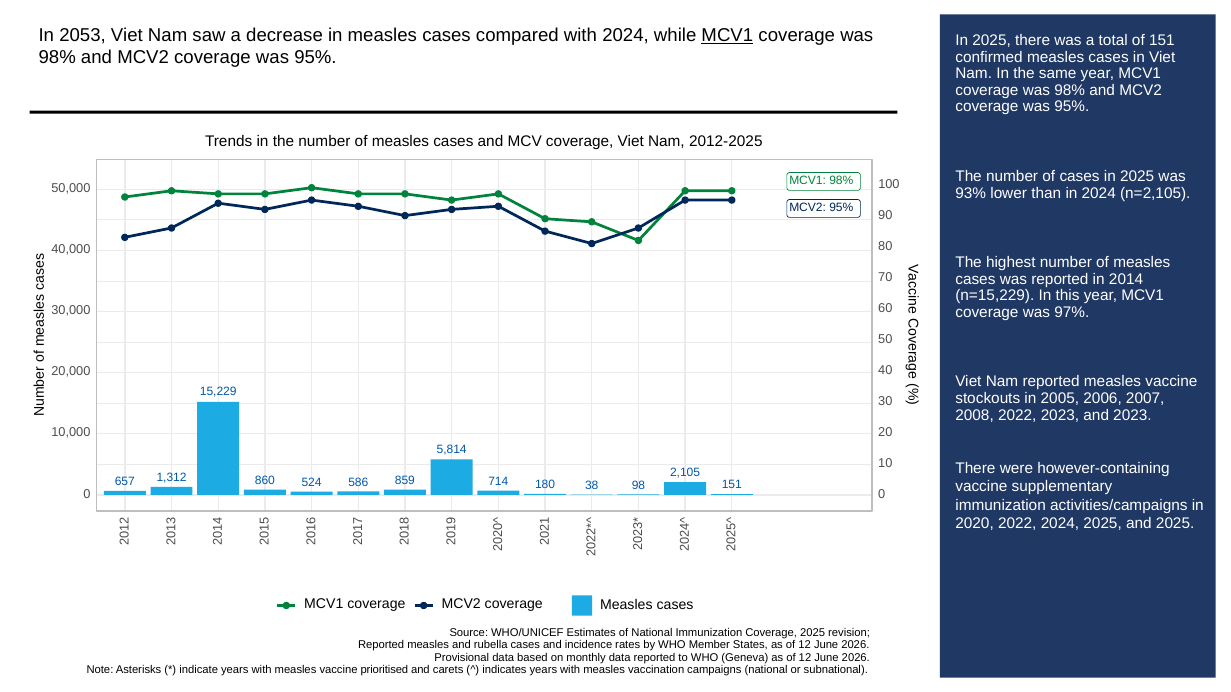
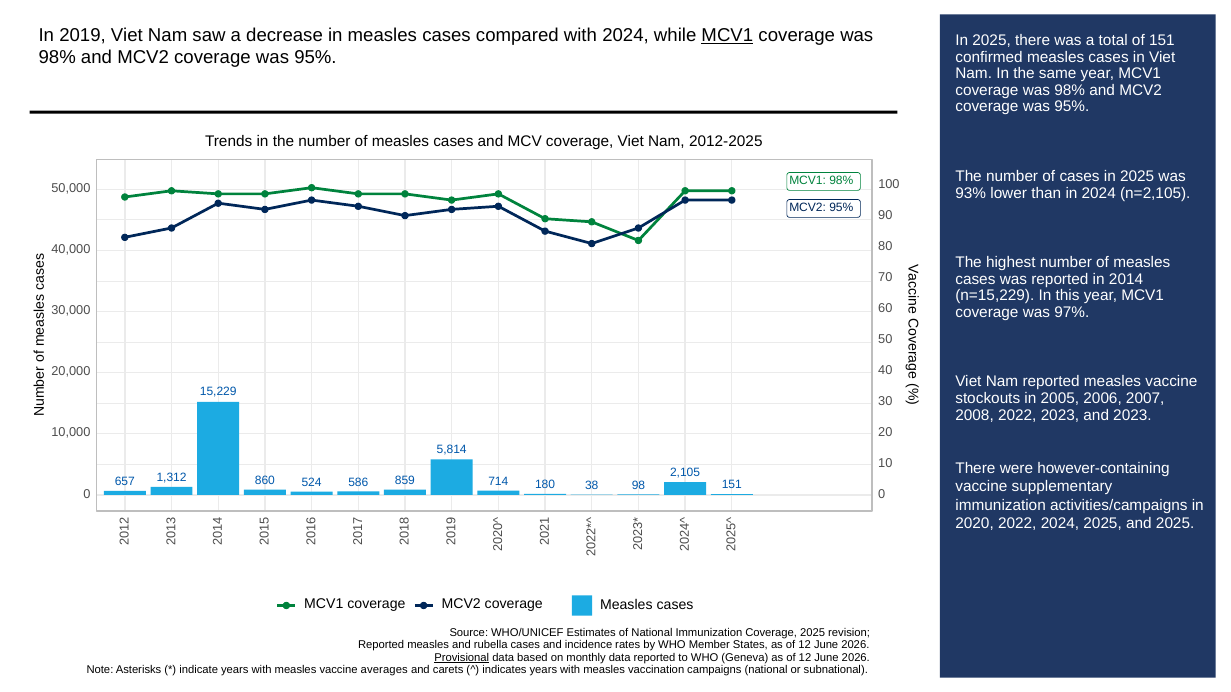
2053: 2053 -> 2019
Provisional underline: none -> present
prioritised: prioritised -> averages
